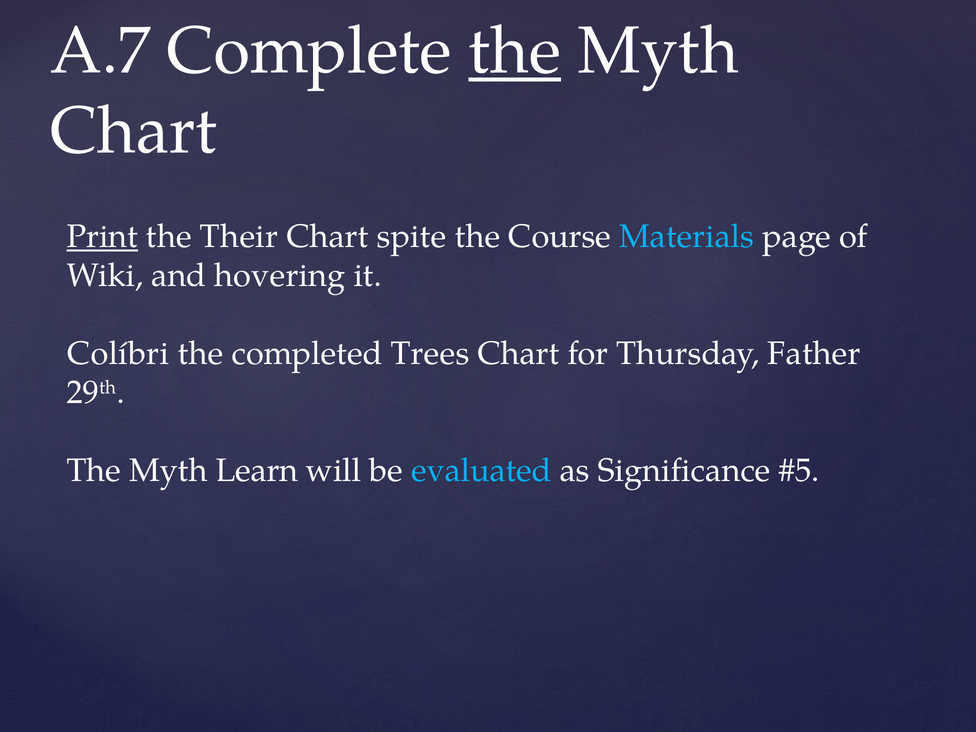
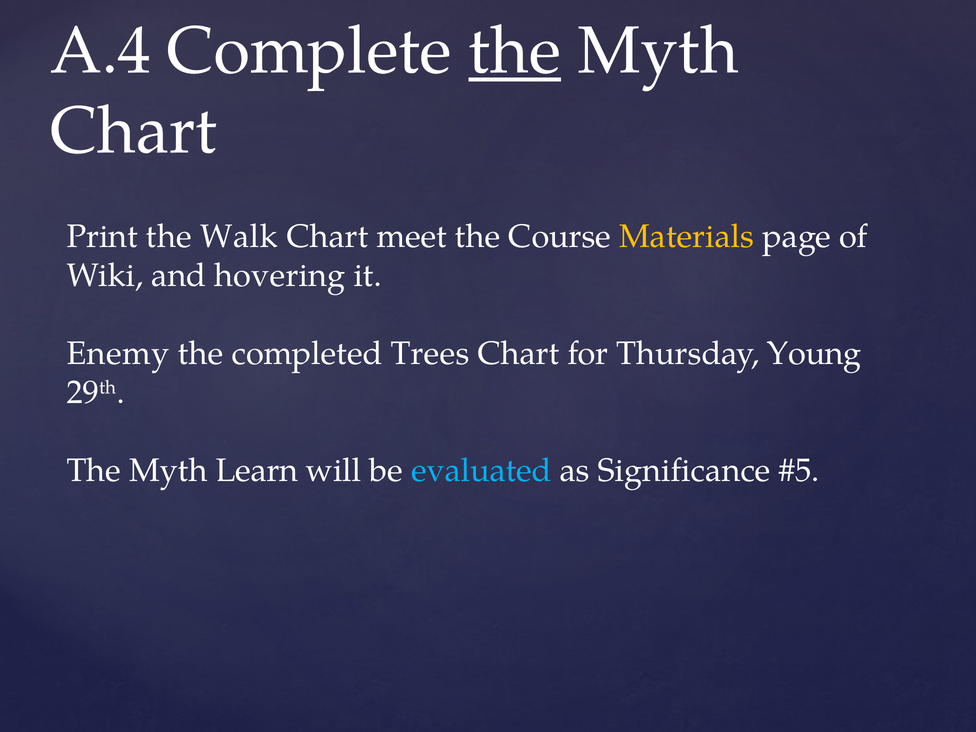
A.7: A.7 -> A.4
Print underline: present -> none
Their: Their -> Walk
spite: spite -> meet
Materials colour: light blue -> yellow
Colíbri: Colíbri -> Enemy
Father: Father -> Young
